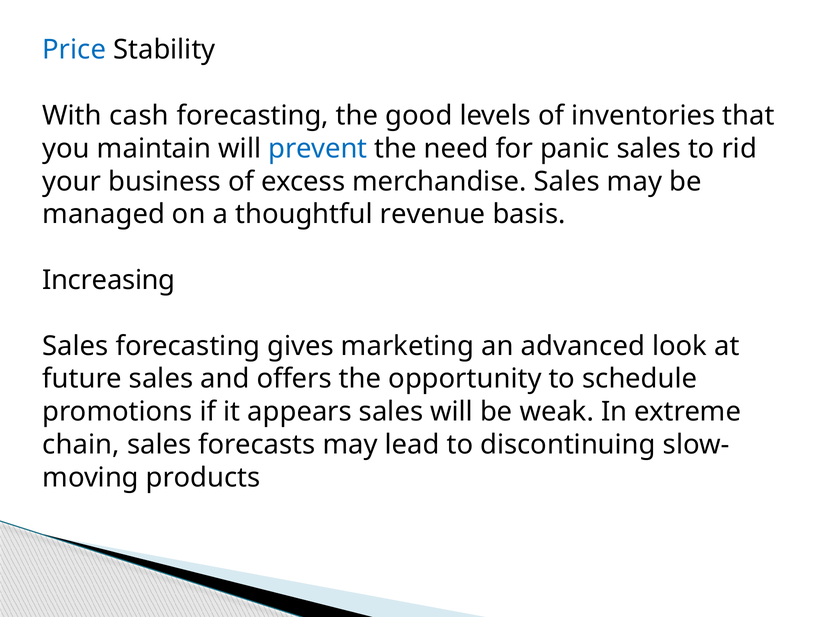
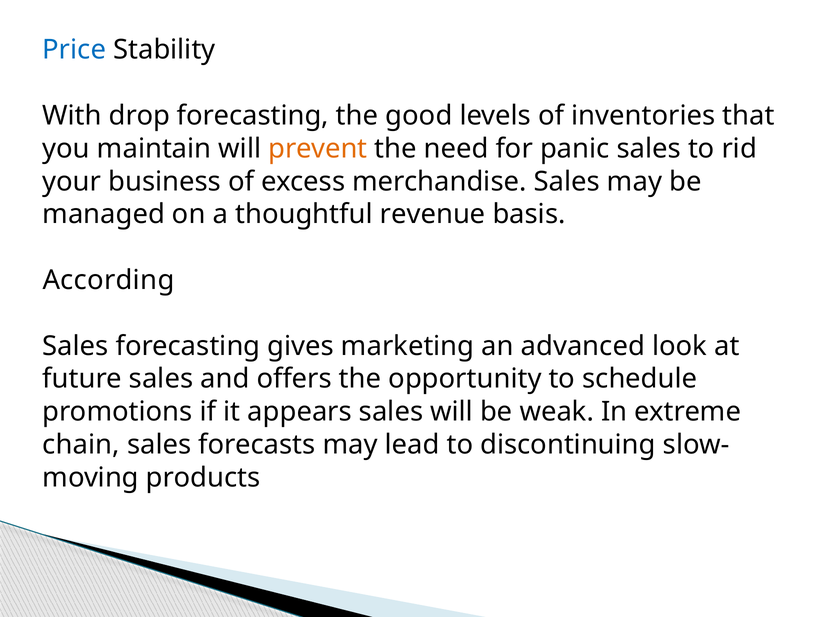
cash: cash -> drop
prevent colour: blue -> orange
Increasing: Increasing -> According
